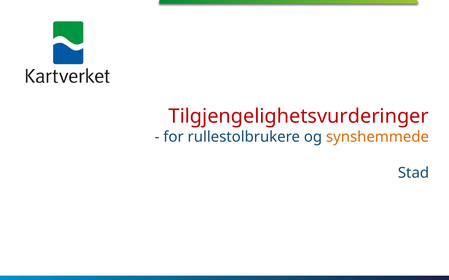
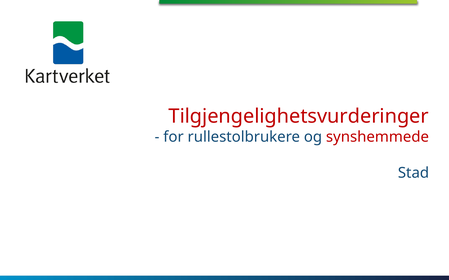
synshemmede colour: orange -> red
